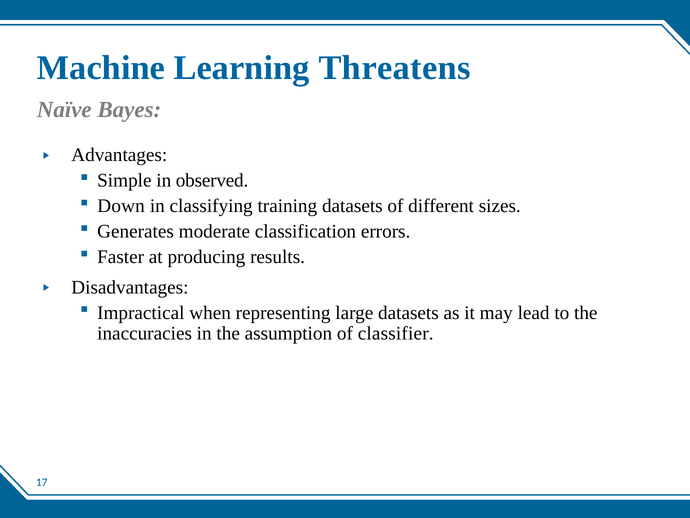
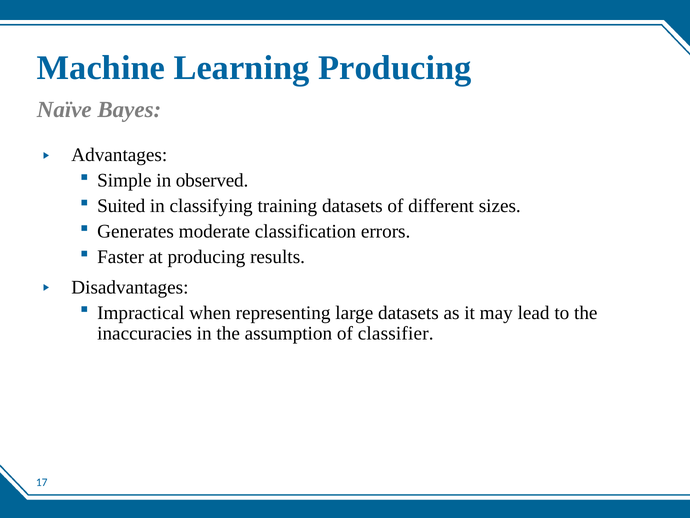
Learning Threatens: Threatens -> Producing
Down: Down -> Suited
